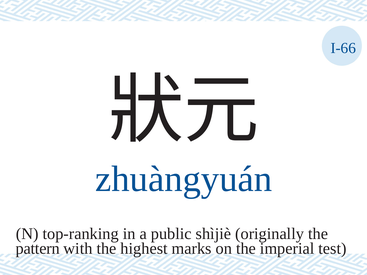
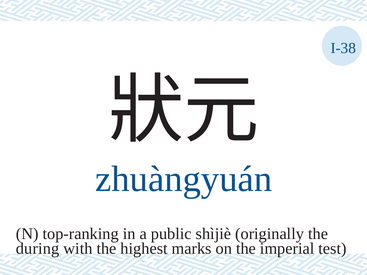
I-66: I-66 -> I-38
pattern: pattern -> during
